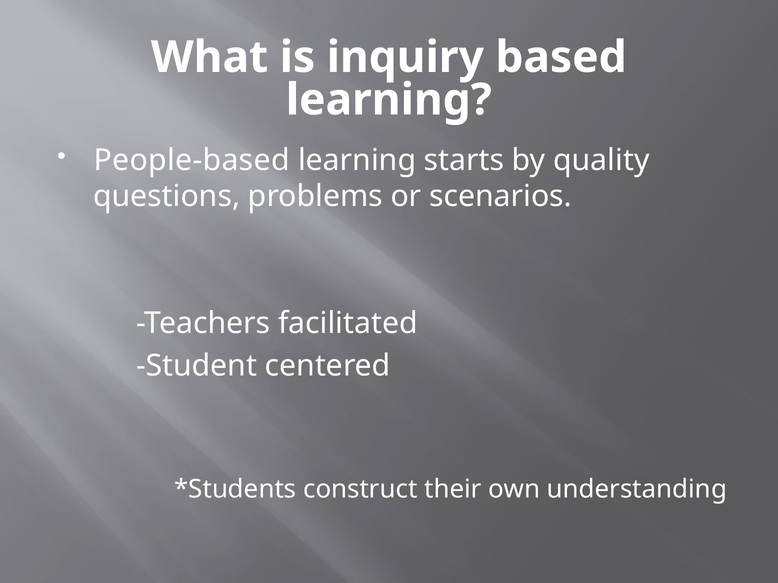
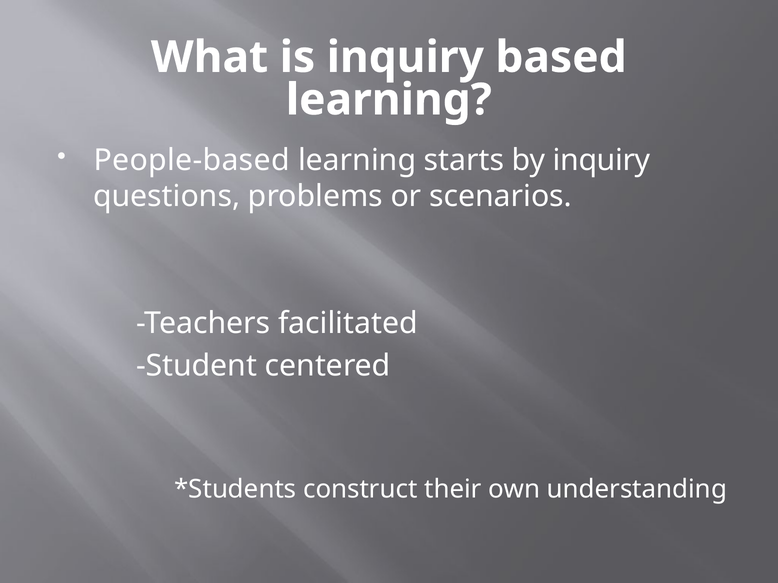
by quality: quality -> inquiry
